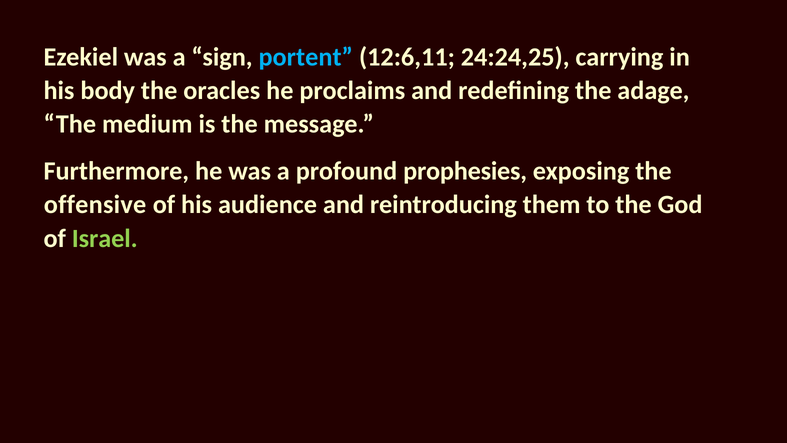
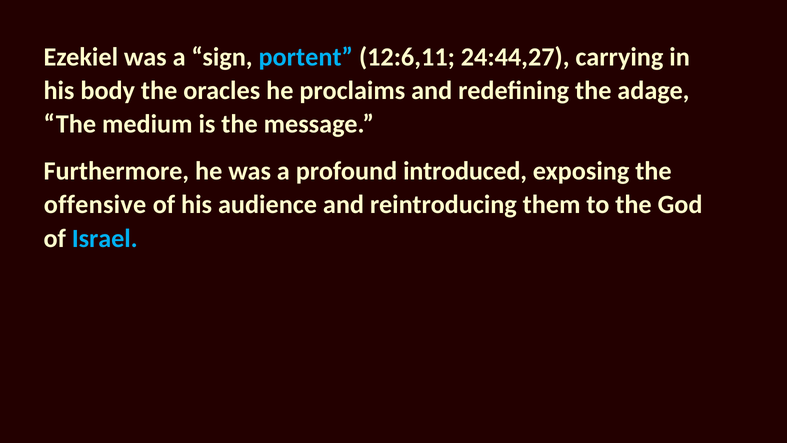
24:24,25: 24:24,25 -> 24:44,27
prophesies: prophesies -> introduced
Israel colour: light green -> light blue
